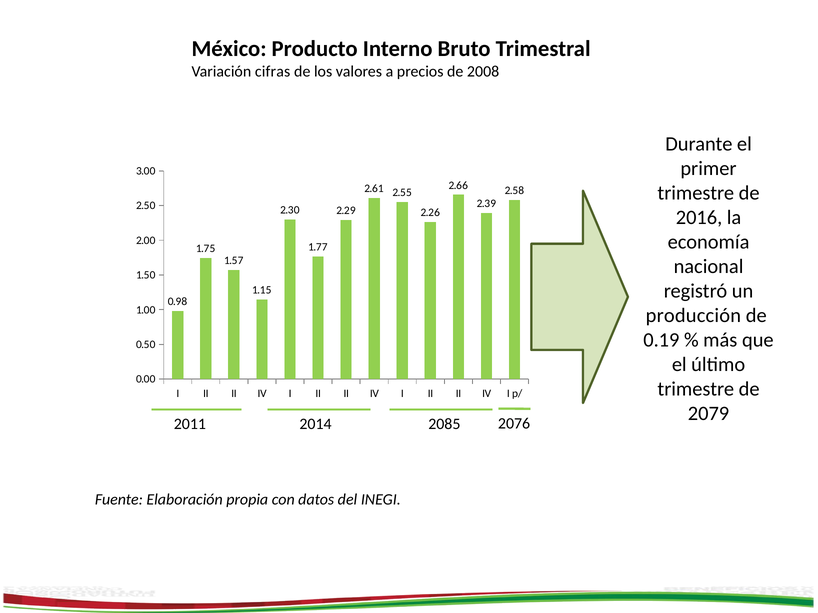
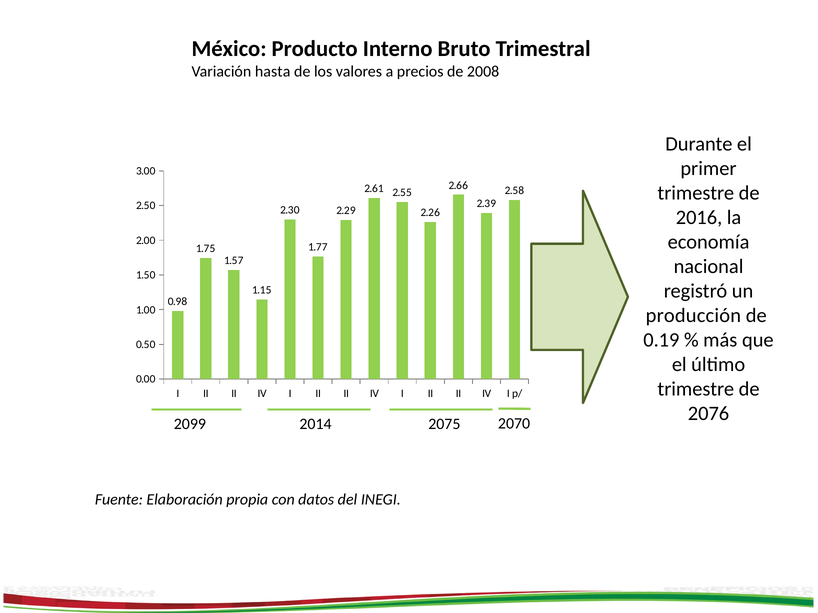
cifras: cifras -> hasta
2079: 2079 -> 2076
2076: 2076 -> 2070
2011: 2011 -> 2099
2085: 2085 -> 2075
